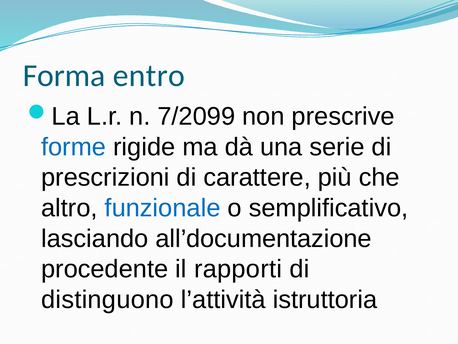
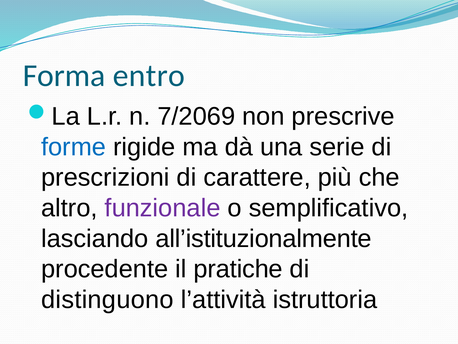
7/2099: 7/2099 -> 7/2069
funzionale colour: blue -> purple
all’documentazione: all’documentazione -> all’istituzionalmente
rapporti: rapporti -> pratiche
